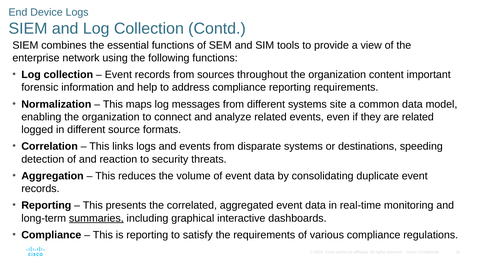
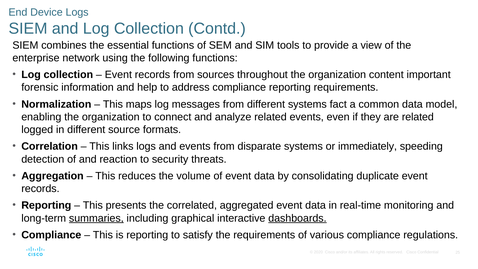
site: site -> fact
destinations: destinations -> immediately
dashboards underline: none -> present
